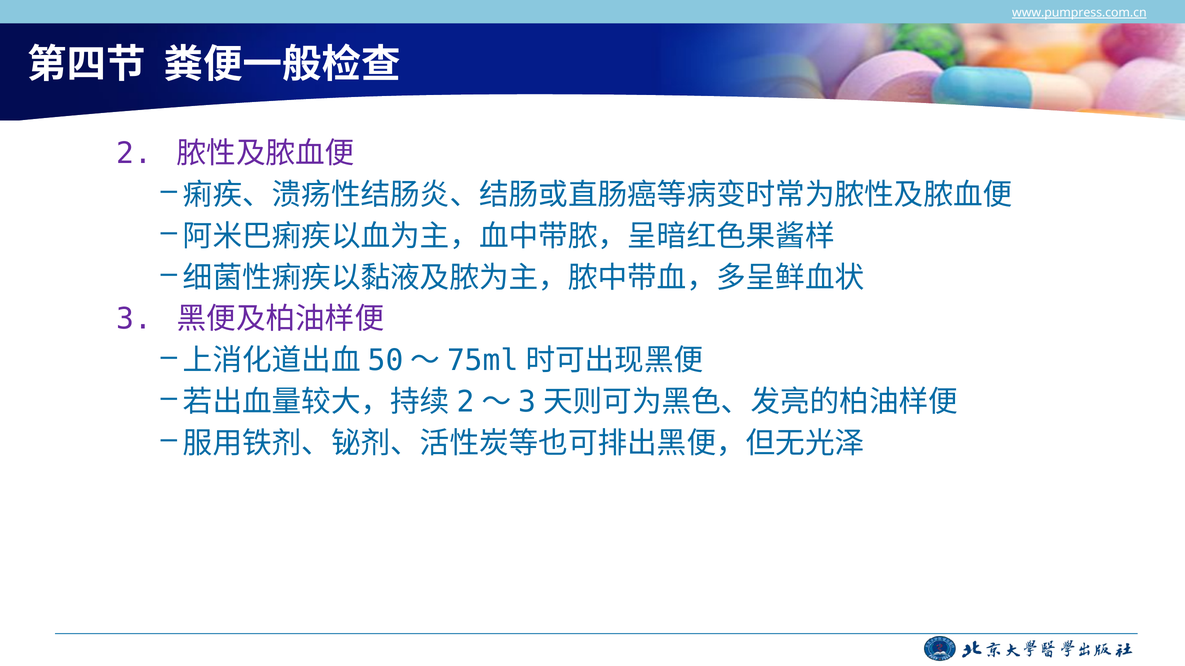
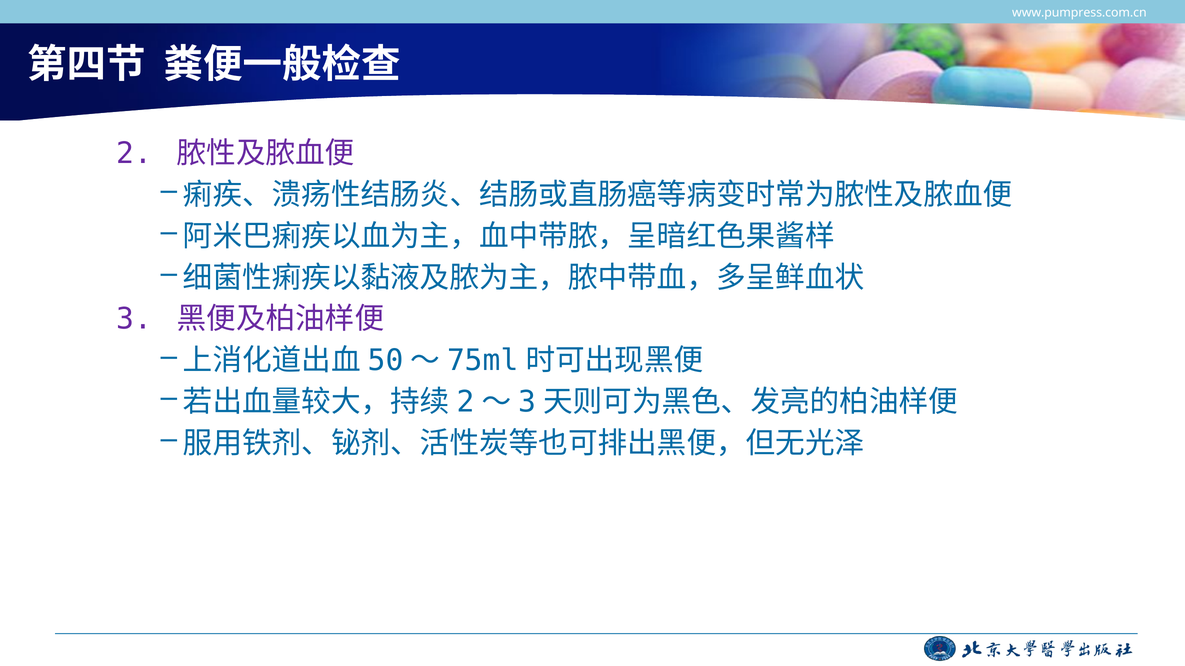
www.pumpress.com.cn underline: present -> none
